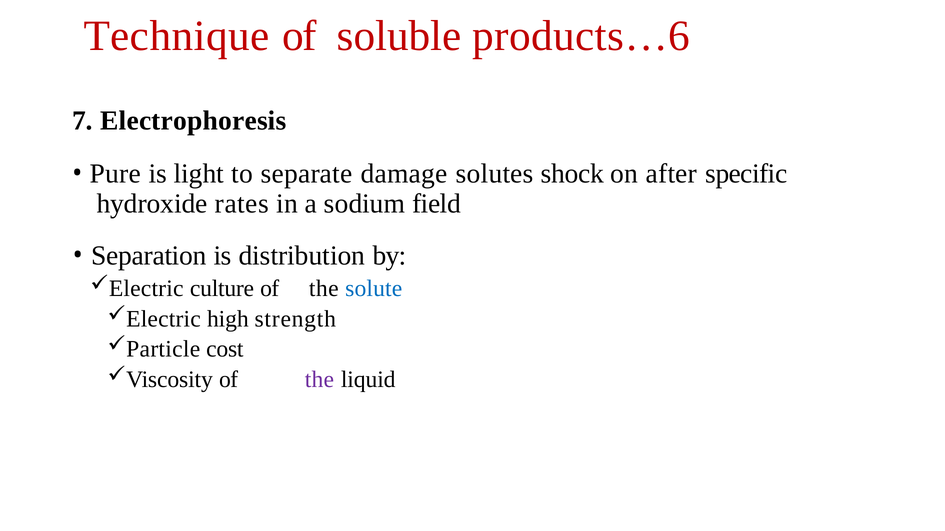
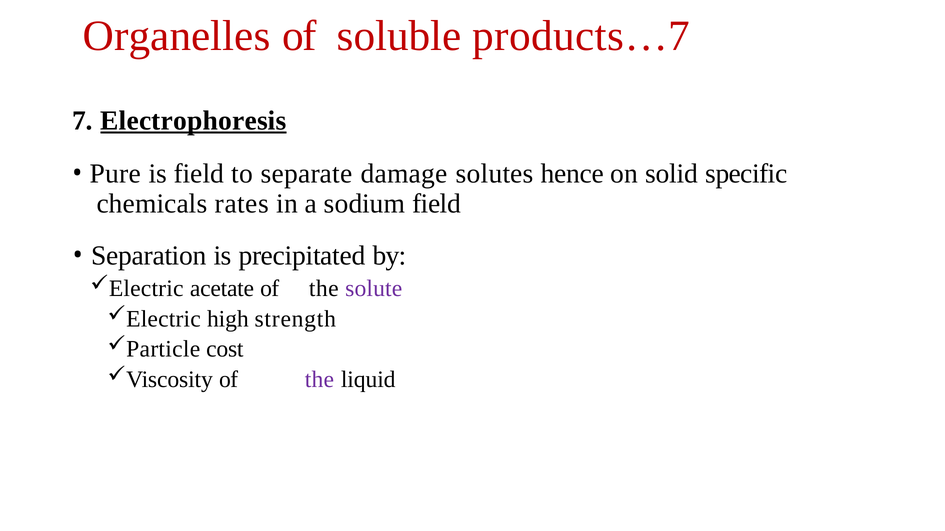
Technique: Technique -> Organelles
products…6: products…6 -> products…7
Electrophoresis underline: none -> present
is light: light -> field
shock: shock -> hence
after: after -> solid
hydroxide: hydroxide -> chemicals
distribution: distribution -> precipitated
culture: culture -> acetate
solute colour: blue -> purple
